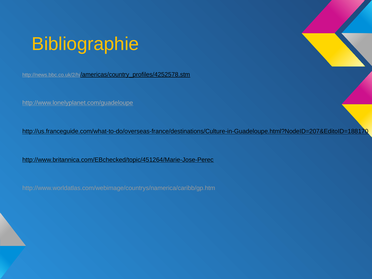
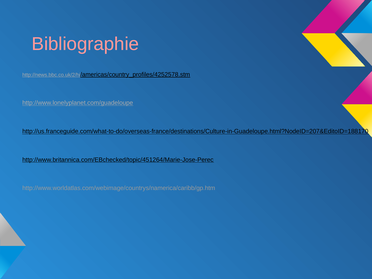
Bibliographie colour: yellow -> pink
